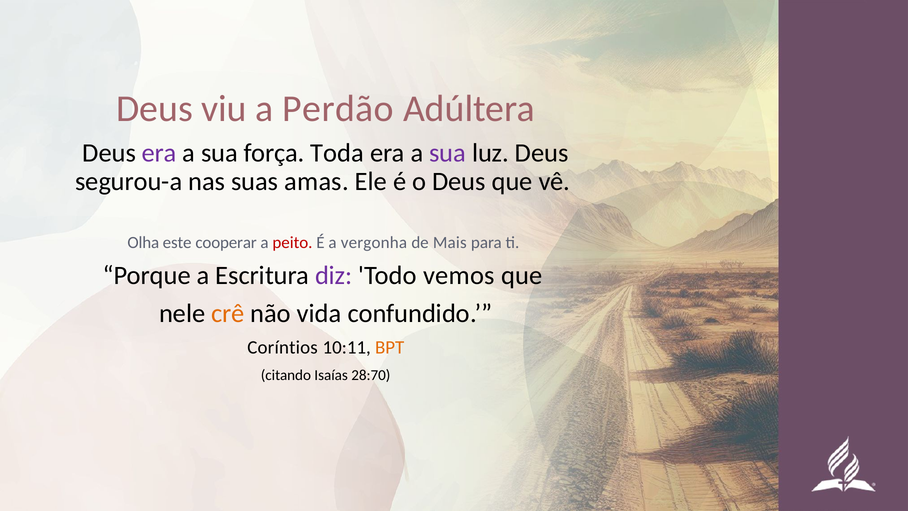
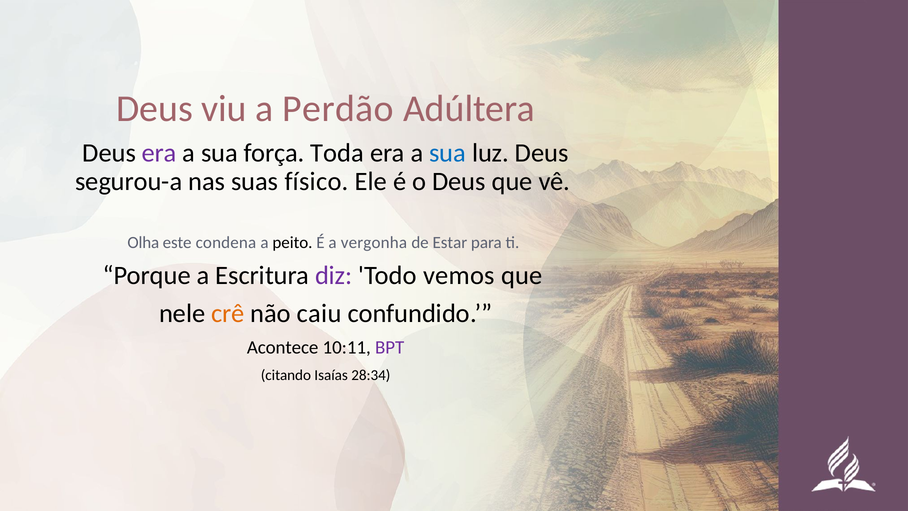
sua at (448, 153) colour: purple -> blue
amas: amas -> físico
cooperar: cooperar -> condena
peito colour: red -> black
Mais: Mais -> Estar
vida: vida -> caiu
Coríntios: Coríntios -> Acontece
BPT colour: orange -> purple
28:70: 28:70 -> 28:34
